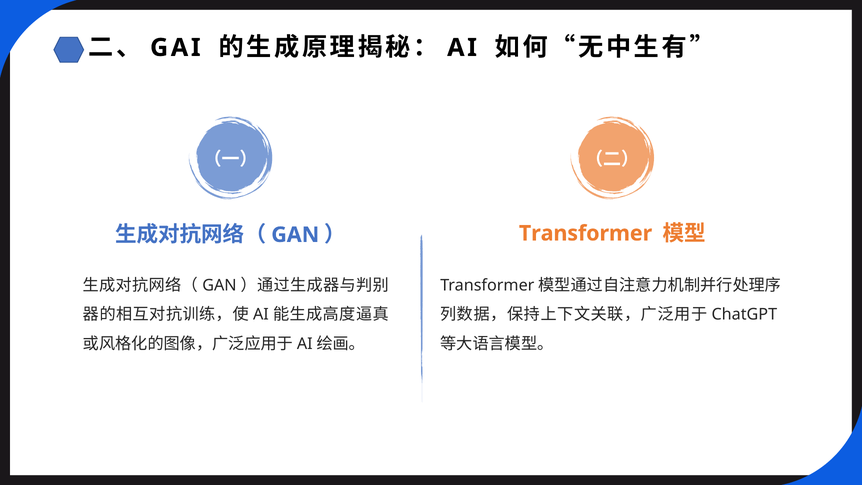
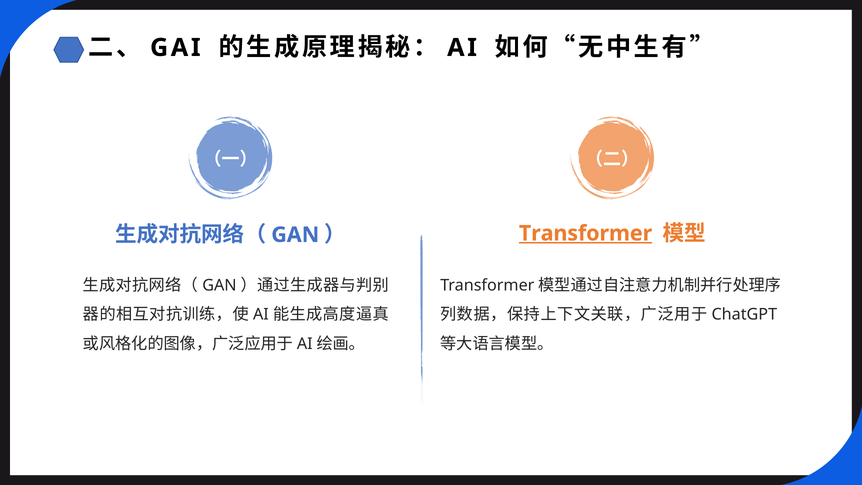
Transformer underline: none -> present
